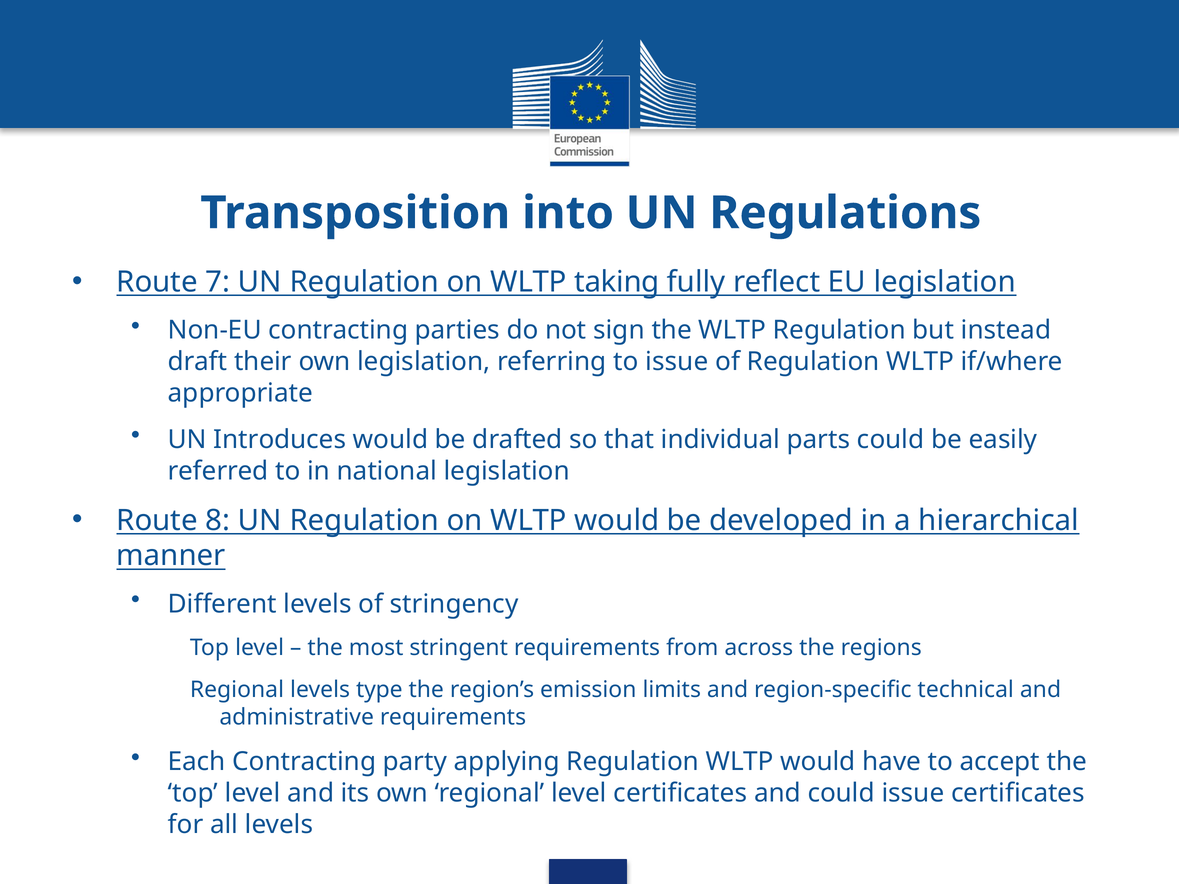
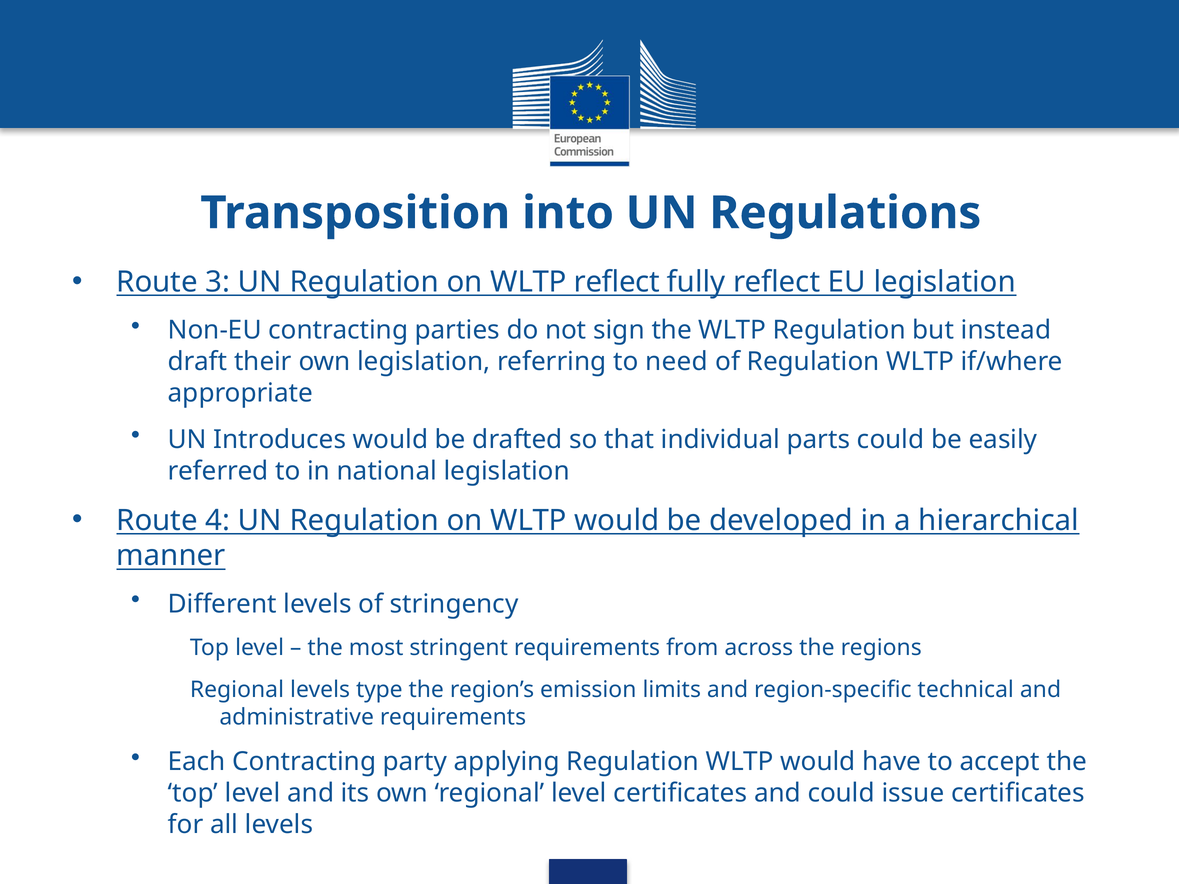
7: 7 -> 3
WLTP taking: taking -> reflect
to issue: issue -> need
8: 8 -> 4
